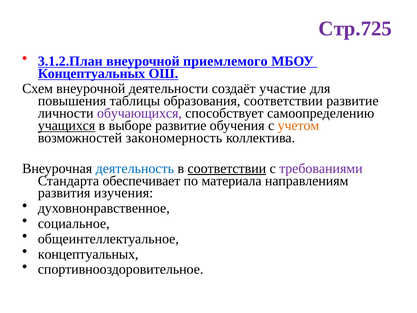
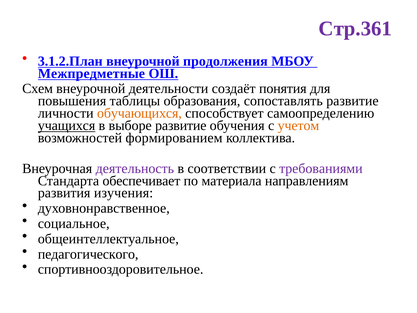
Стр.725: Стр.725 -> Стр.361
приемлемого: приемлемого -> продолжения
Концептуальных at (92, 73): Концептуальных -> Межпредметные
участие: участие -> понятия
образования соответствии: соответствии -> сопоставлять
обучающихся colour: purple -> orange
закономерность: закономерность -> формированием
деятельность colour: blue -> purple
соответствии at (227, 168) underline: present -> none
концептуальных at (88, 254): концептуальных -> педагогического
